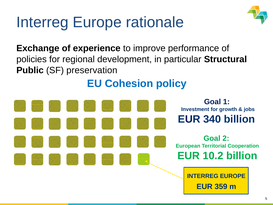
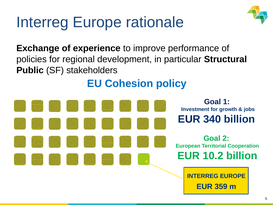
preservation: preservation -> stakeholders
